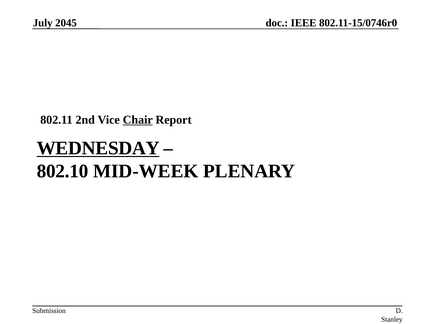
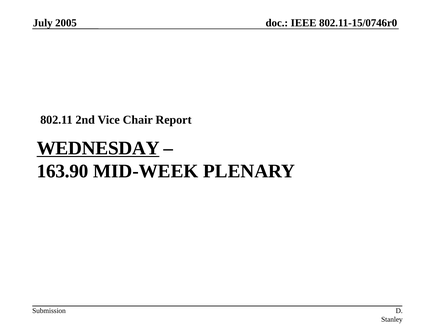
2045: 2045 -> 2005
Chair underline: present -> none
802.10: 802.10 -> 163.90
